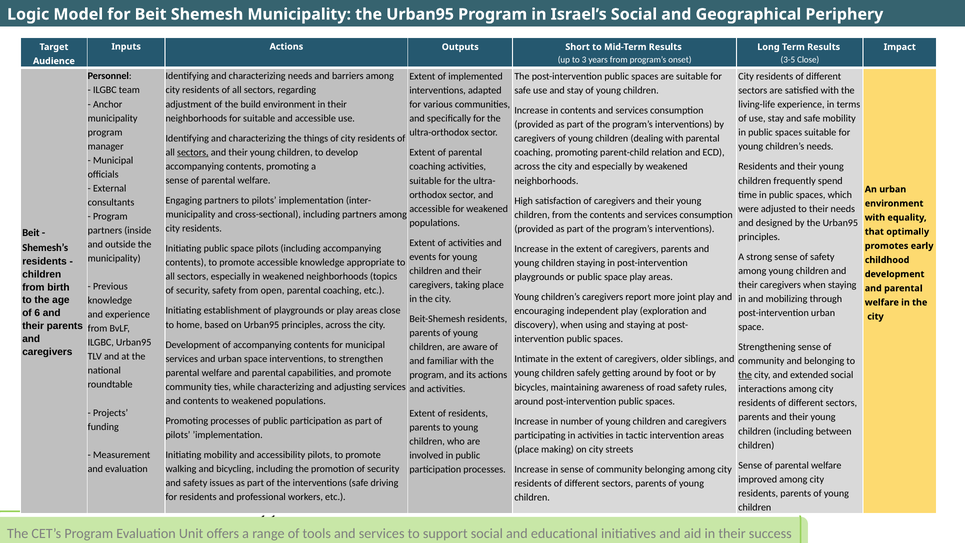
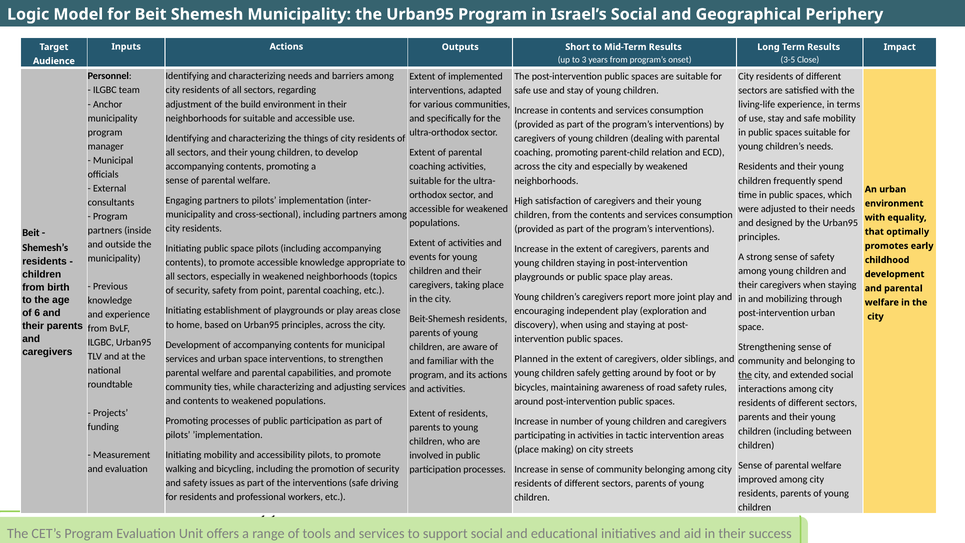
sectors at (193, 152) underline: present -> none
open: open -> point
Intimate: Intimate -> Planned
